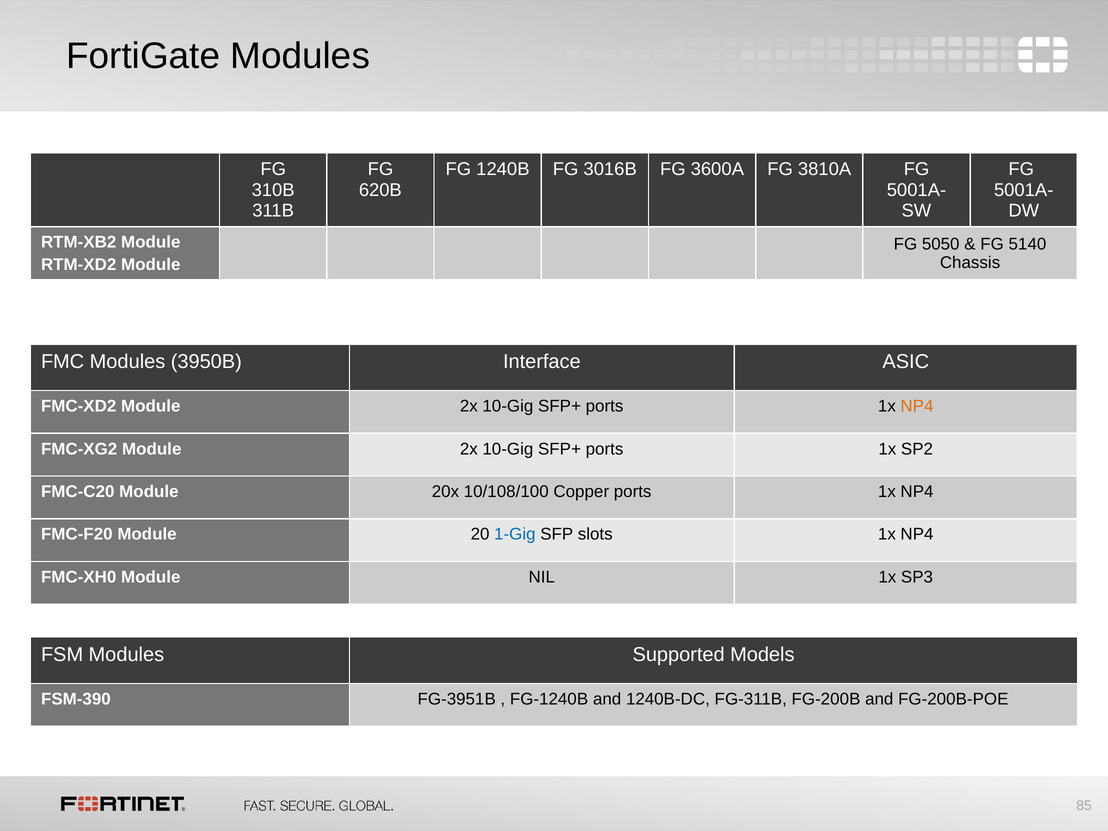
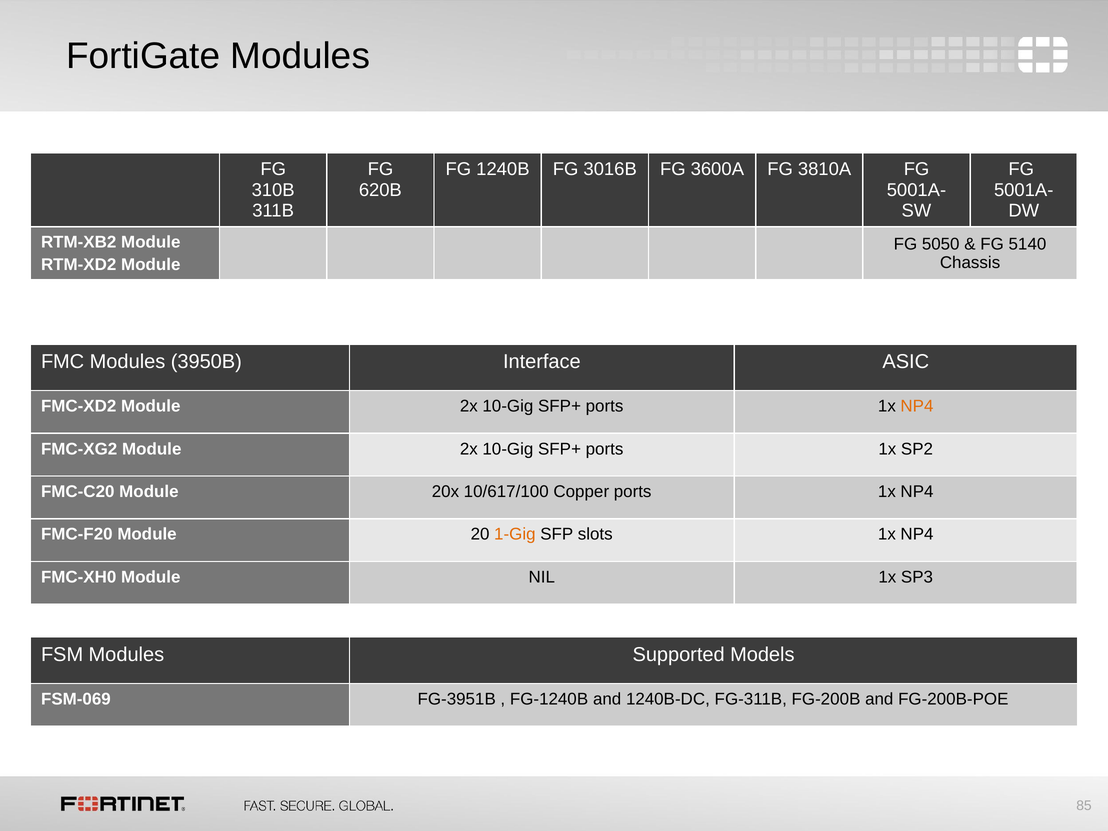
10/108/100: 10/108/100 -> 10/617/100
1-Gig colour: blue -> orange
FSM-390: FSM-390 -> FSM-069
